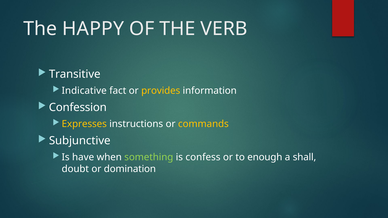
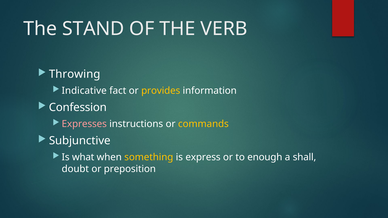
HAPPY: HAPPY -> STAND
Transitive: Transitive -> Throwing
Expresses colour: yellow -> pink
have: have -> what
something colour: light green -> yellow
confess: confess -> express
domination: domination -> preposition
